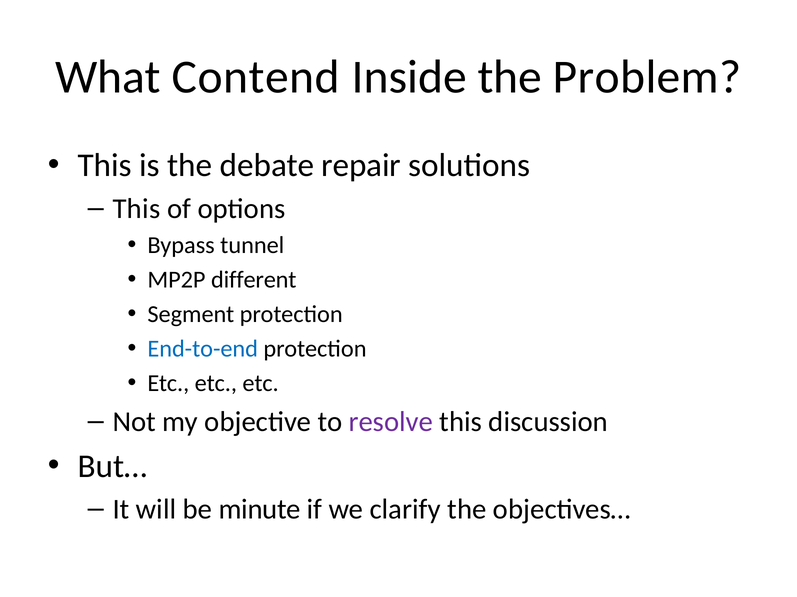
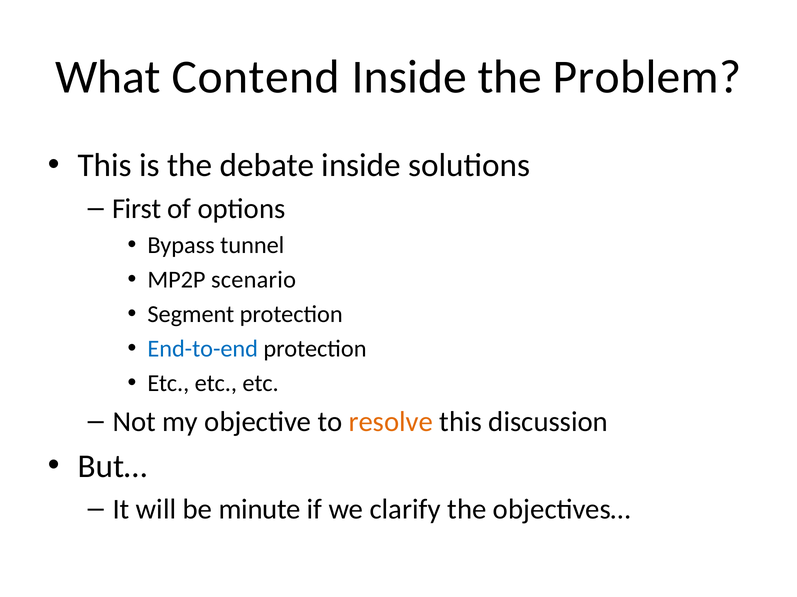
debate repair: repair -> inside
This at (137, 209): This -> First
different: different -> scenario
resolve colour: purple -> orange
